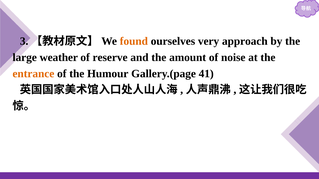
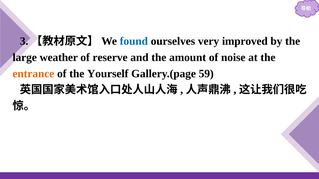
found colour: orange -> blue
approach: approach -> improved
Humour: Humour -> Yourself
41: 41 -> 59
